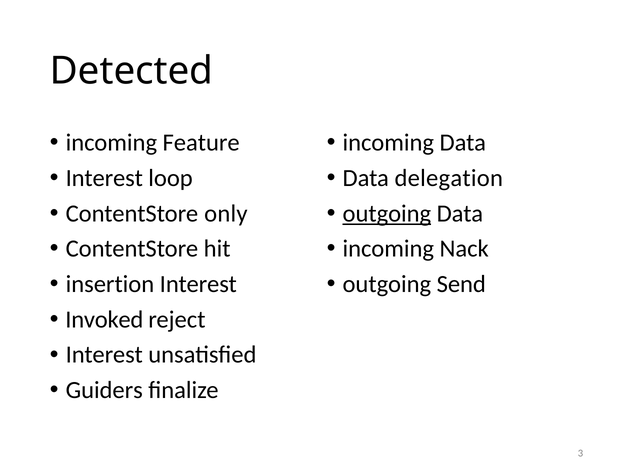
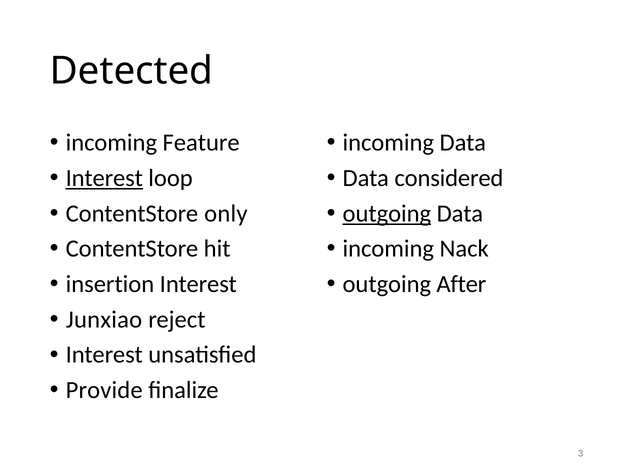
Interest at (104, 178) underline: none -> present
delegation: delegation -> considered
Send: Send -> After
Invoked: Invoked -> Junxiao
Guiders: Guiders -> Provide
